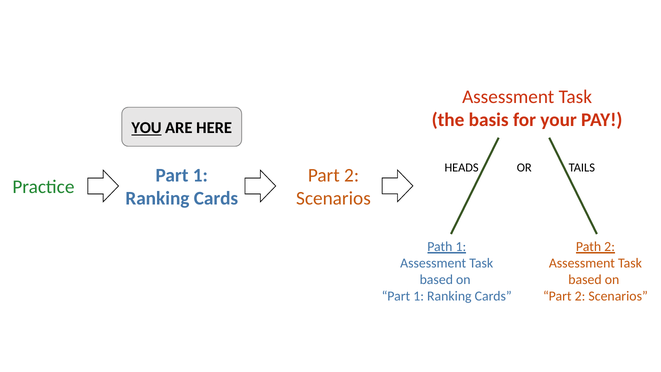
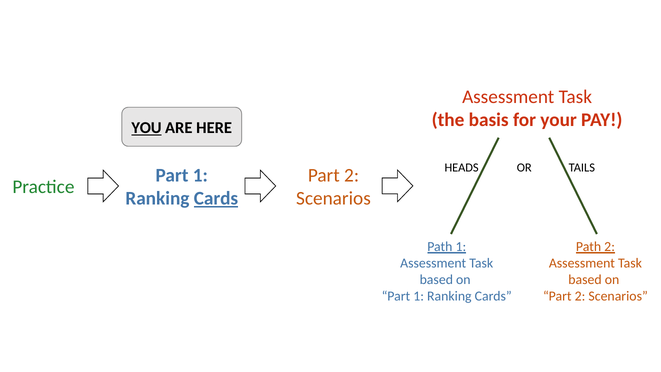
Cards at (216, 198) underline: none -> present
